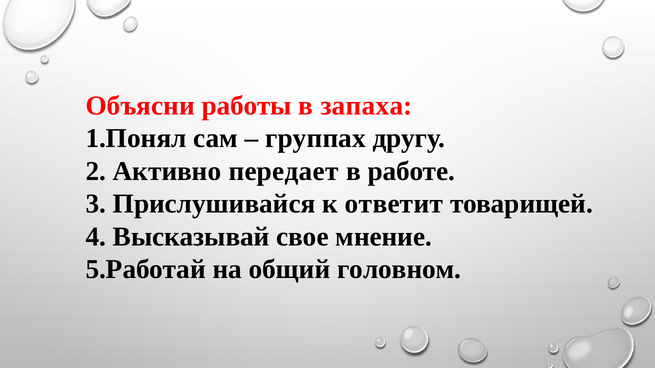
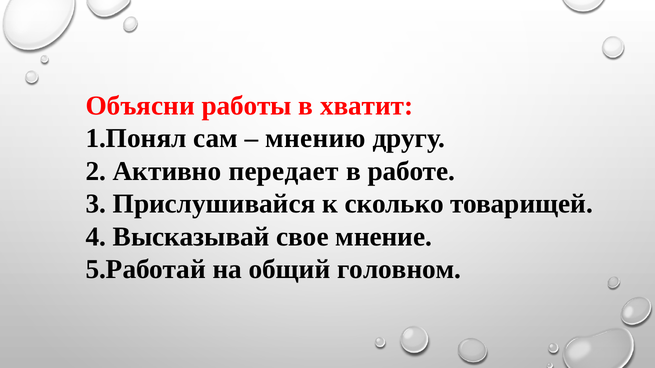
запаха: запаха -> хватит
группах: группах -> мнению
ответит: ответит -> сколько
